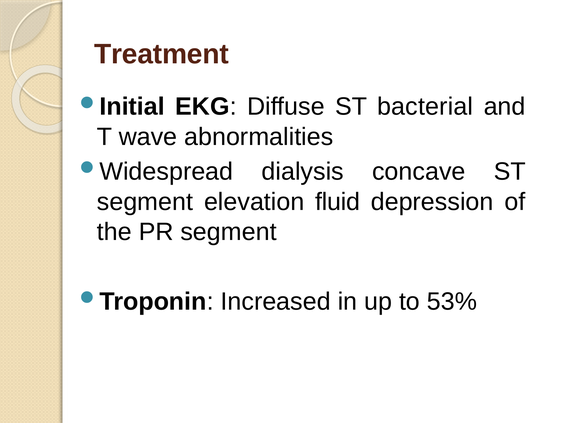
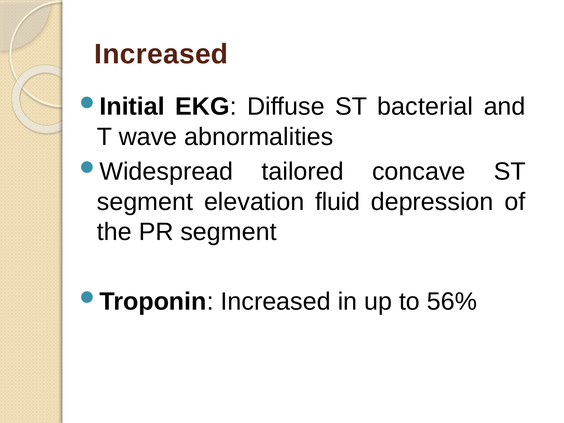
Treatment at (161, 54): Treatment -> Increased
dialysis: dialysis -> tailored
53%: 53% -> 56%
